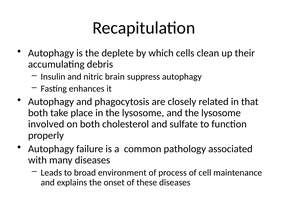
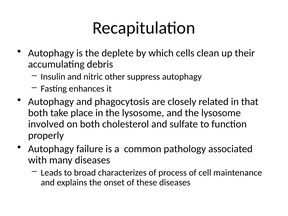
brain: brain -> other
environment: environment -> characterizes
